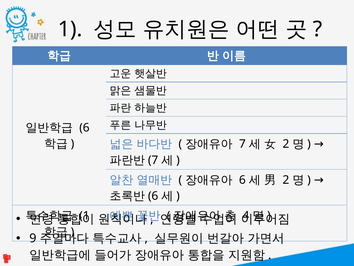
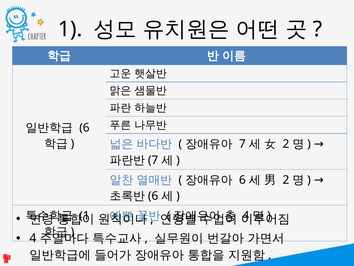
9 at (33, 238): 9 -> 4
